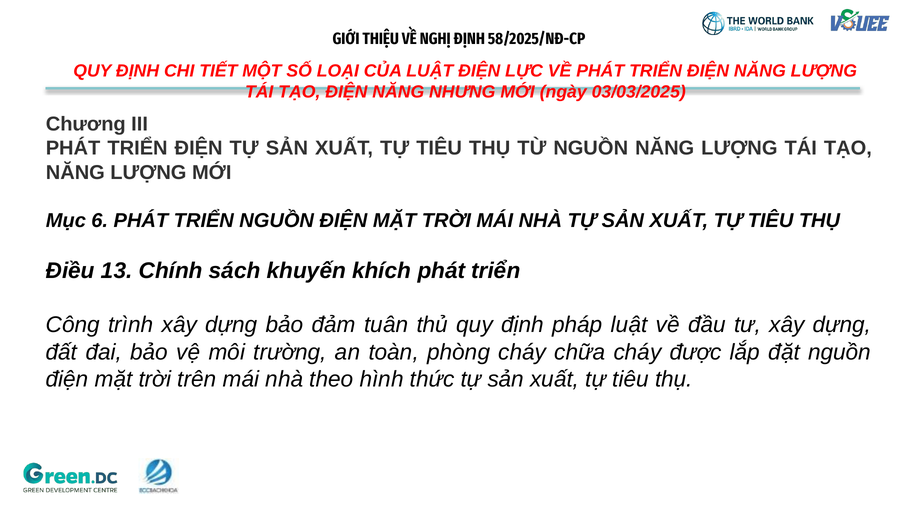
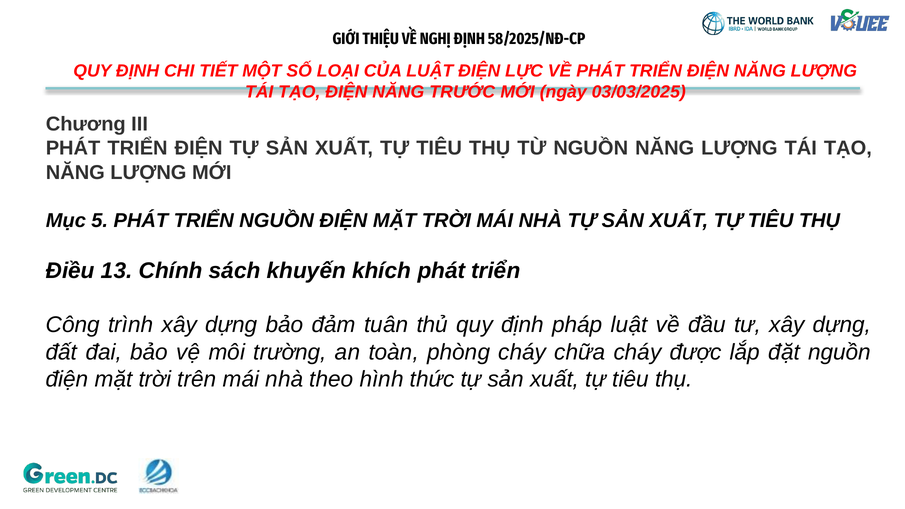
NHƯNG: NHƯNG -> TRƯỚC
6: 6 -> 5
